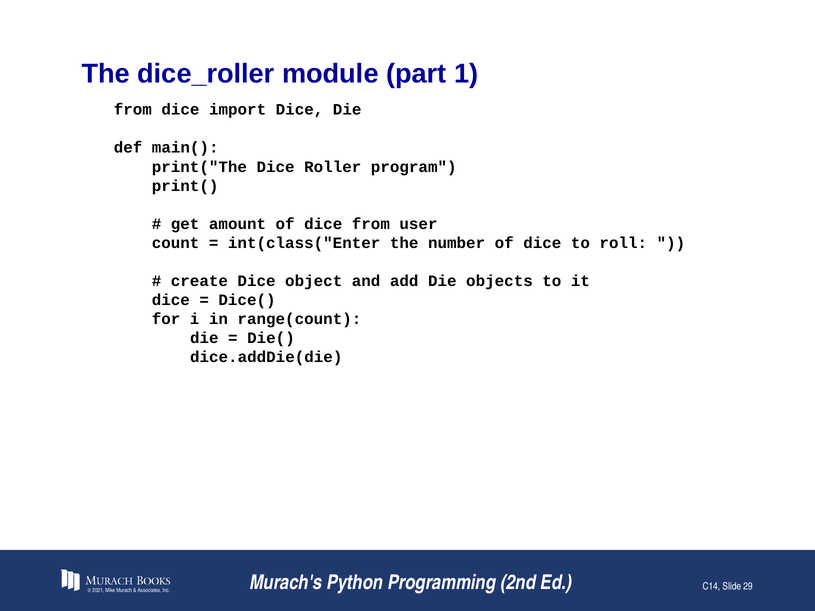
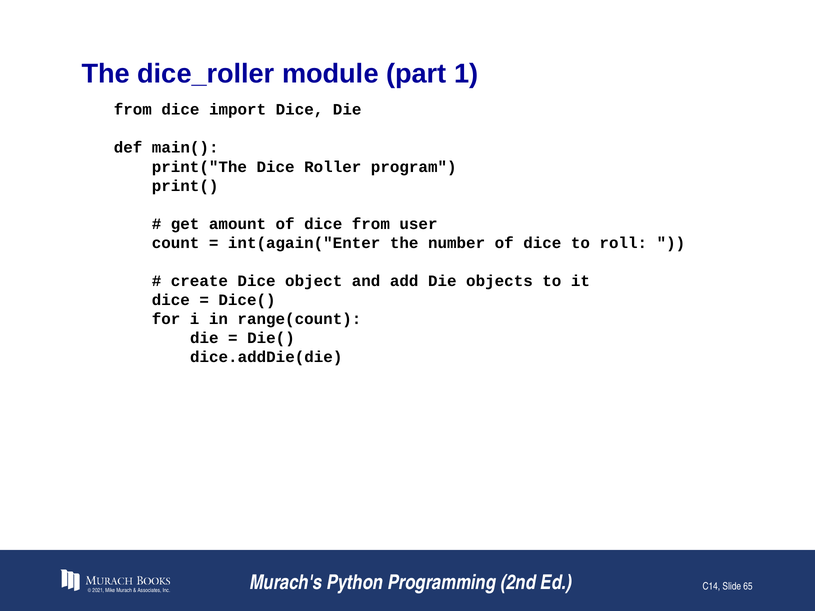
int(class("Enter: int(class("Enter -> int(again("Enter
29: 29 -> 65
